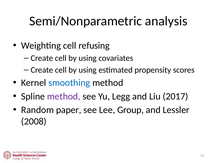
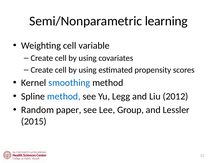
analysis: analysis -> learning
refusing: refusing -> variable
method at (64, 96) colour: purple -> blue
2017: 2017 -> 2012
2008: 2008 -> 2015
